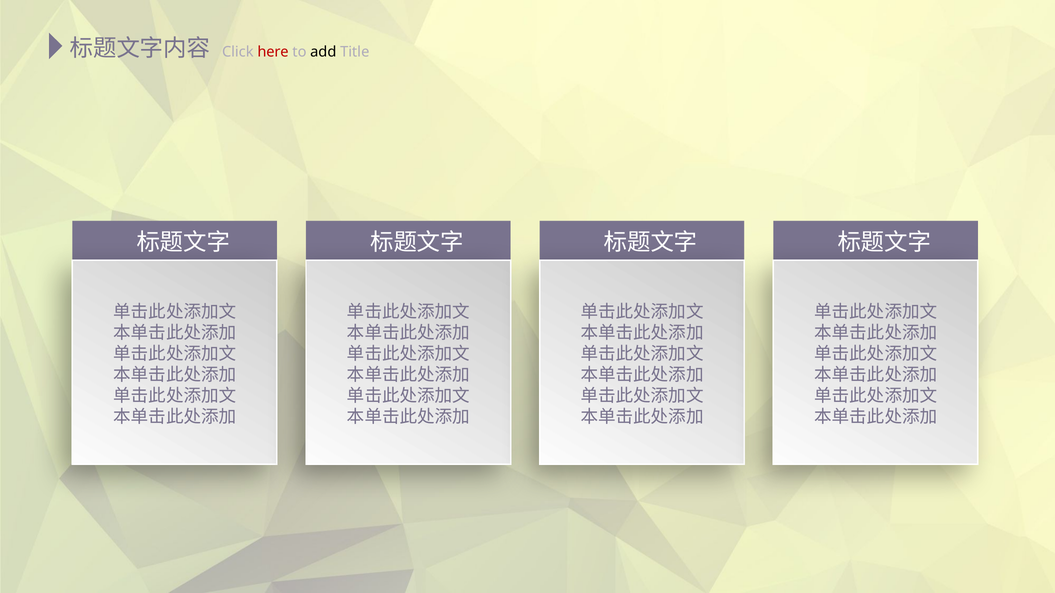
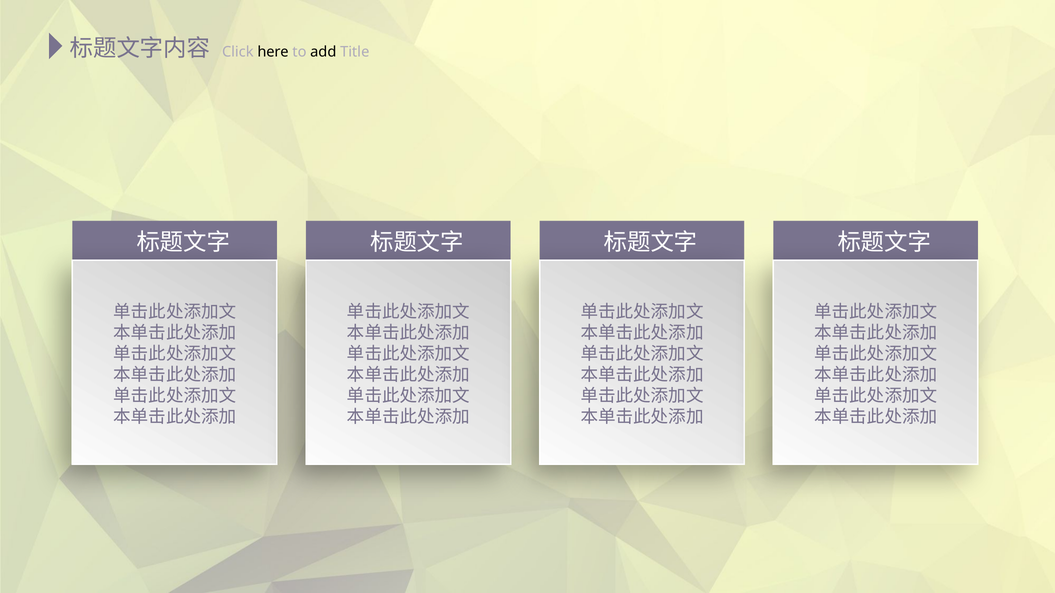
here colour: red -> black
